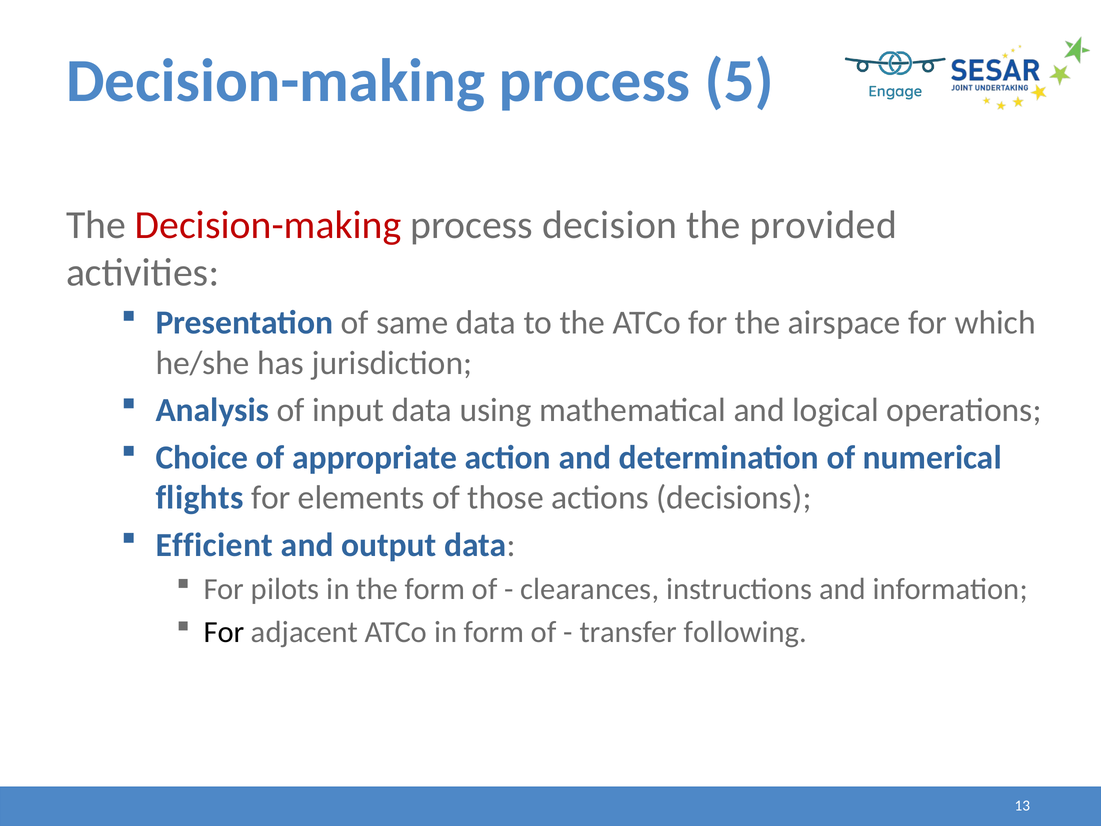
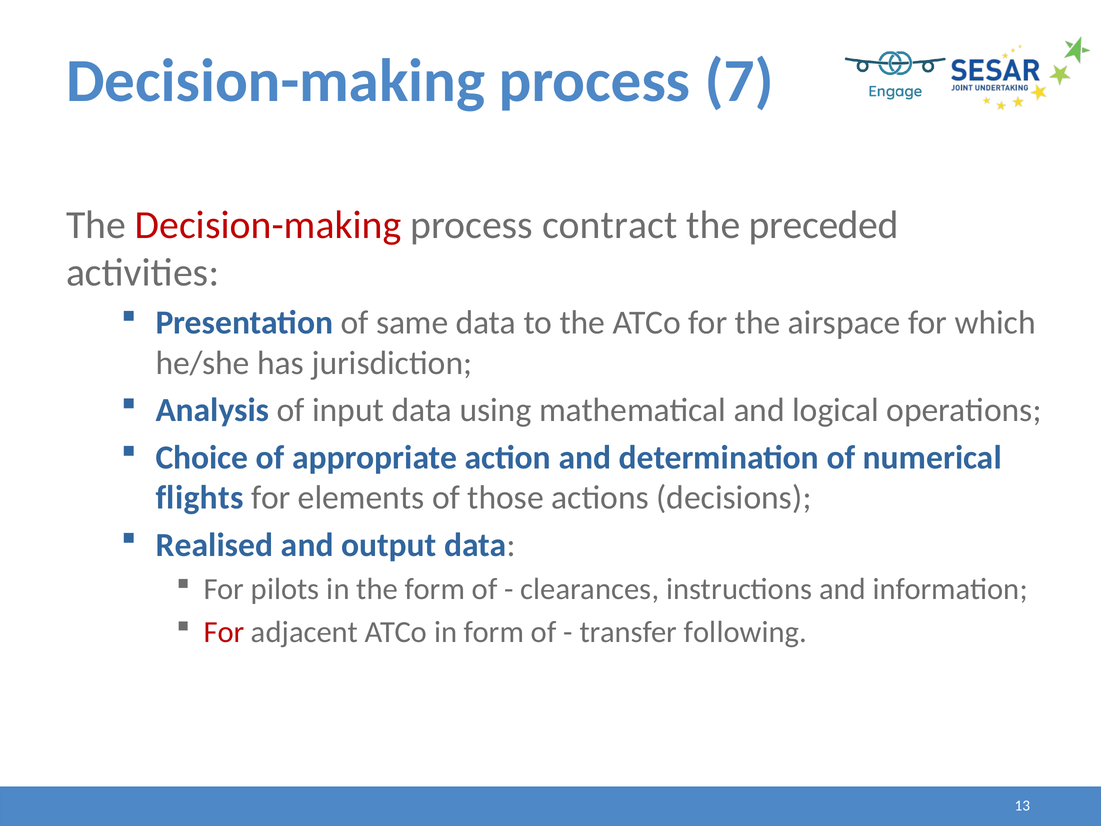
5: 5 -> 7
decision: decision -> contract
provided: provided -> preceded
Efficient: Efficient -> Realised
For at (224, 632) colour: black -> red
